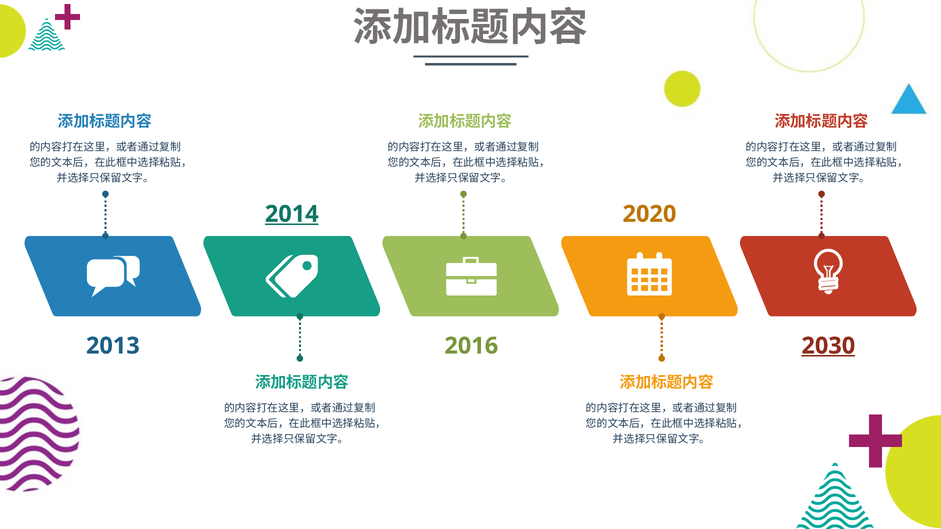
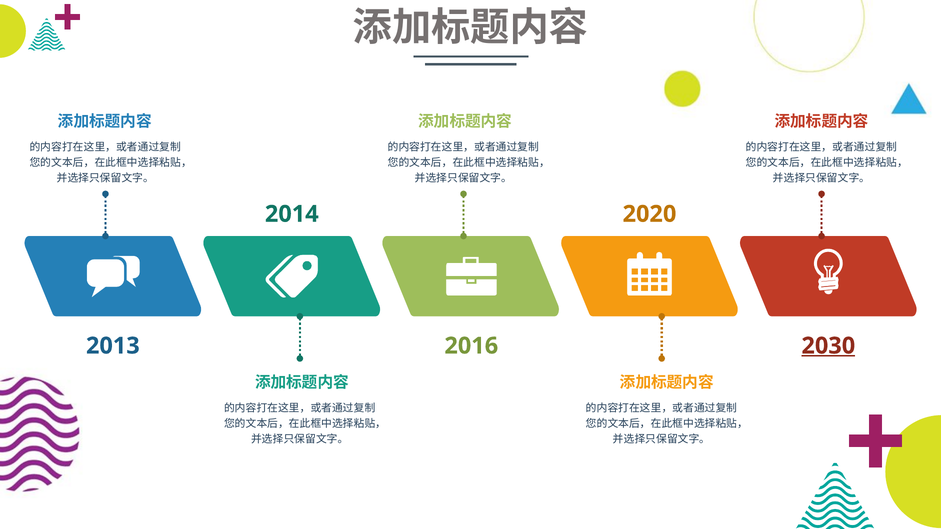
2014 underline: present -> none
